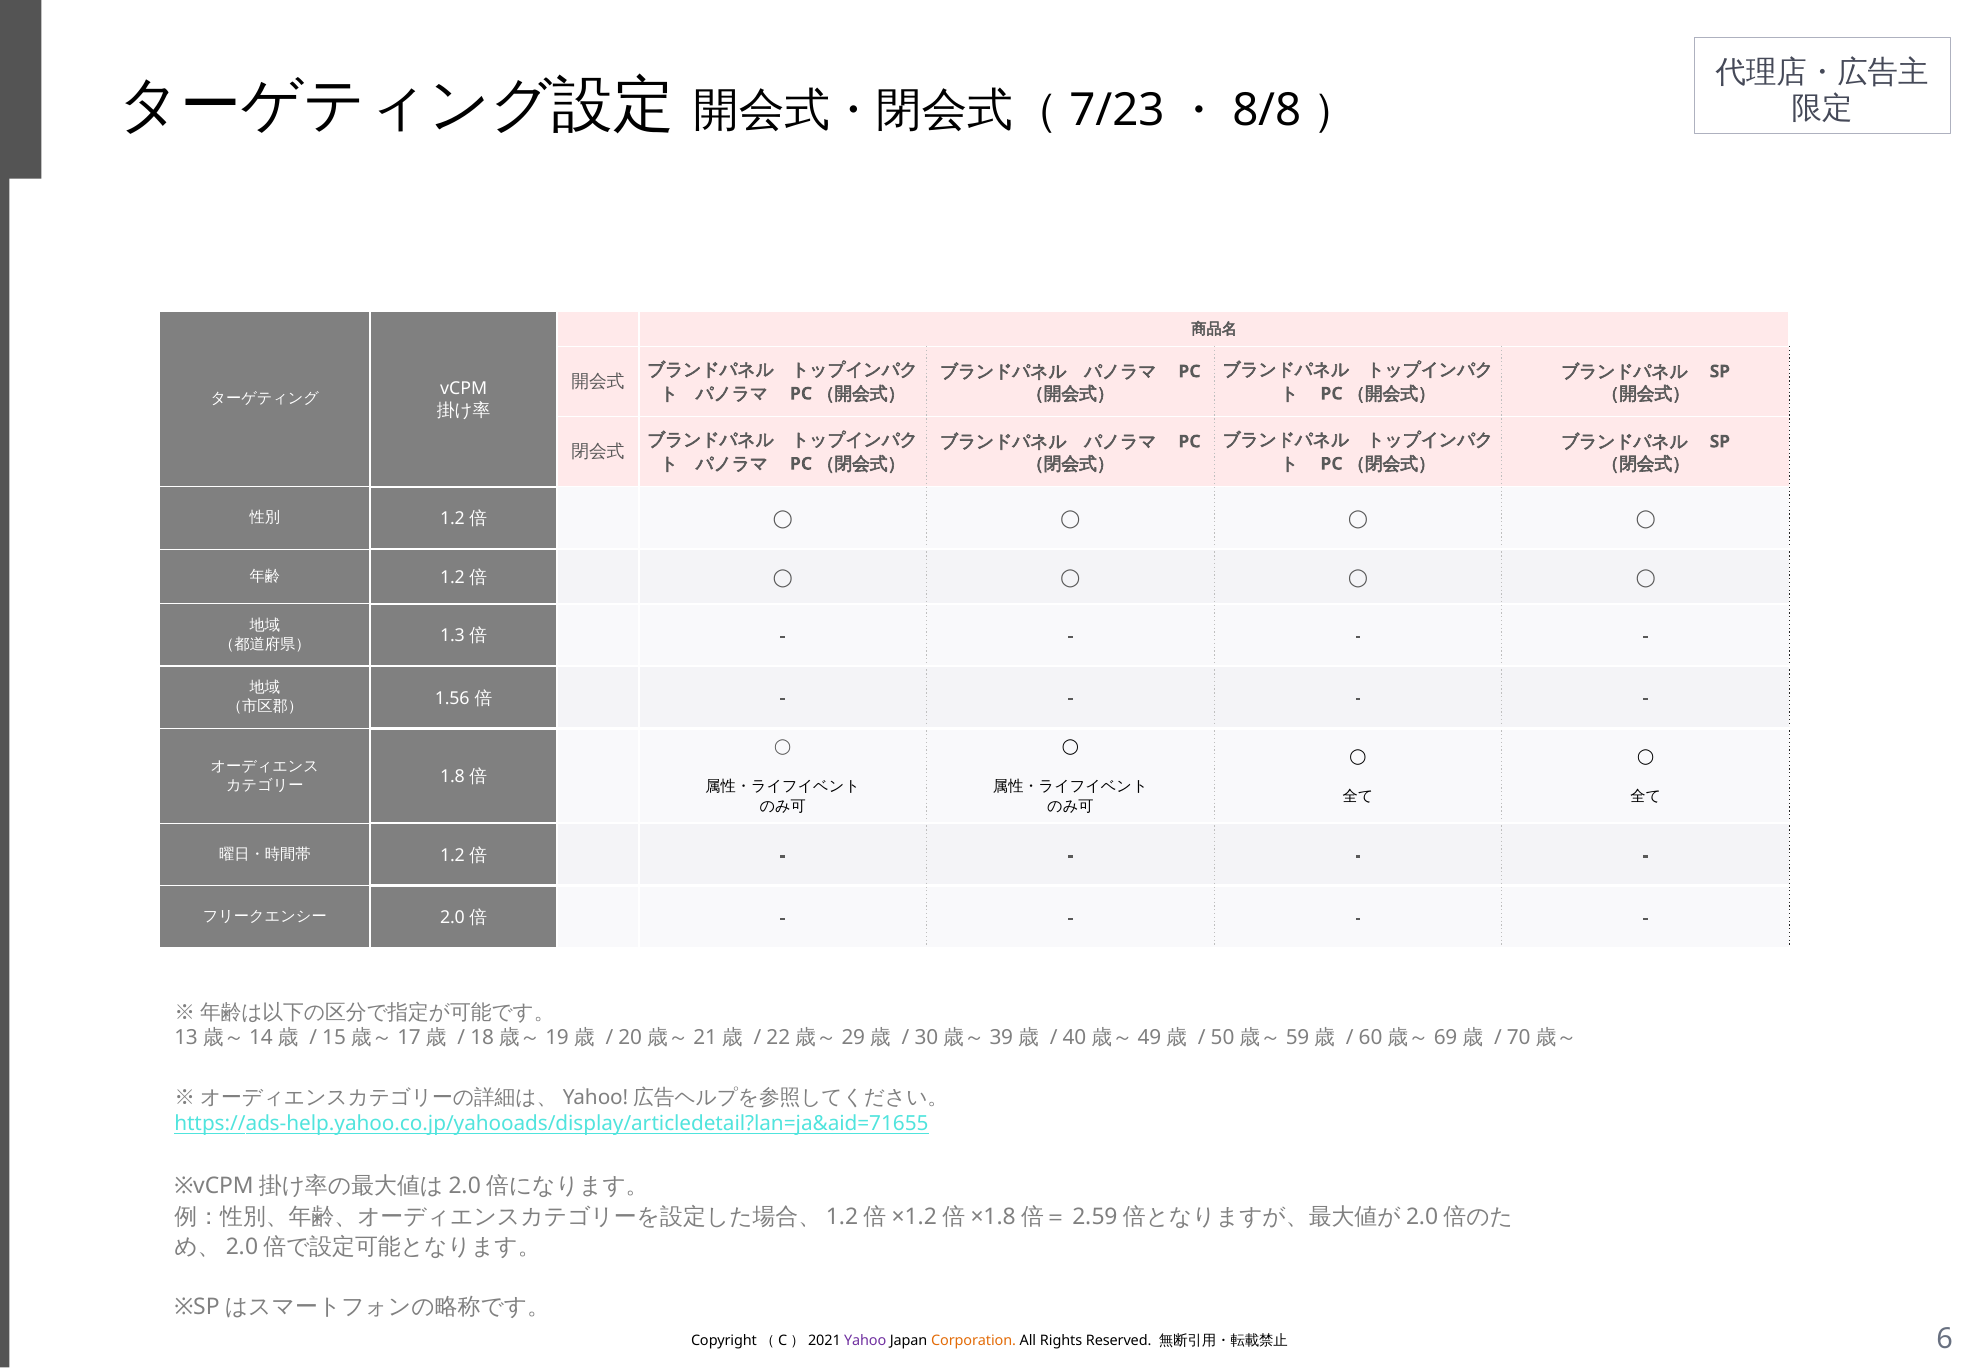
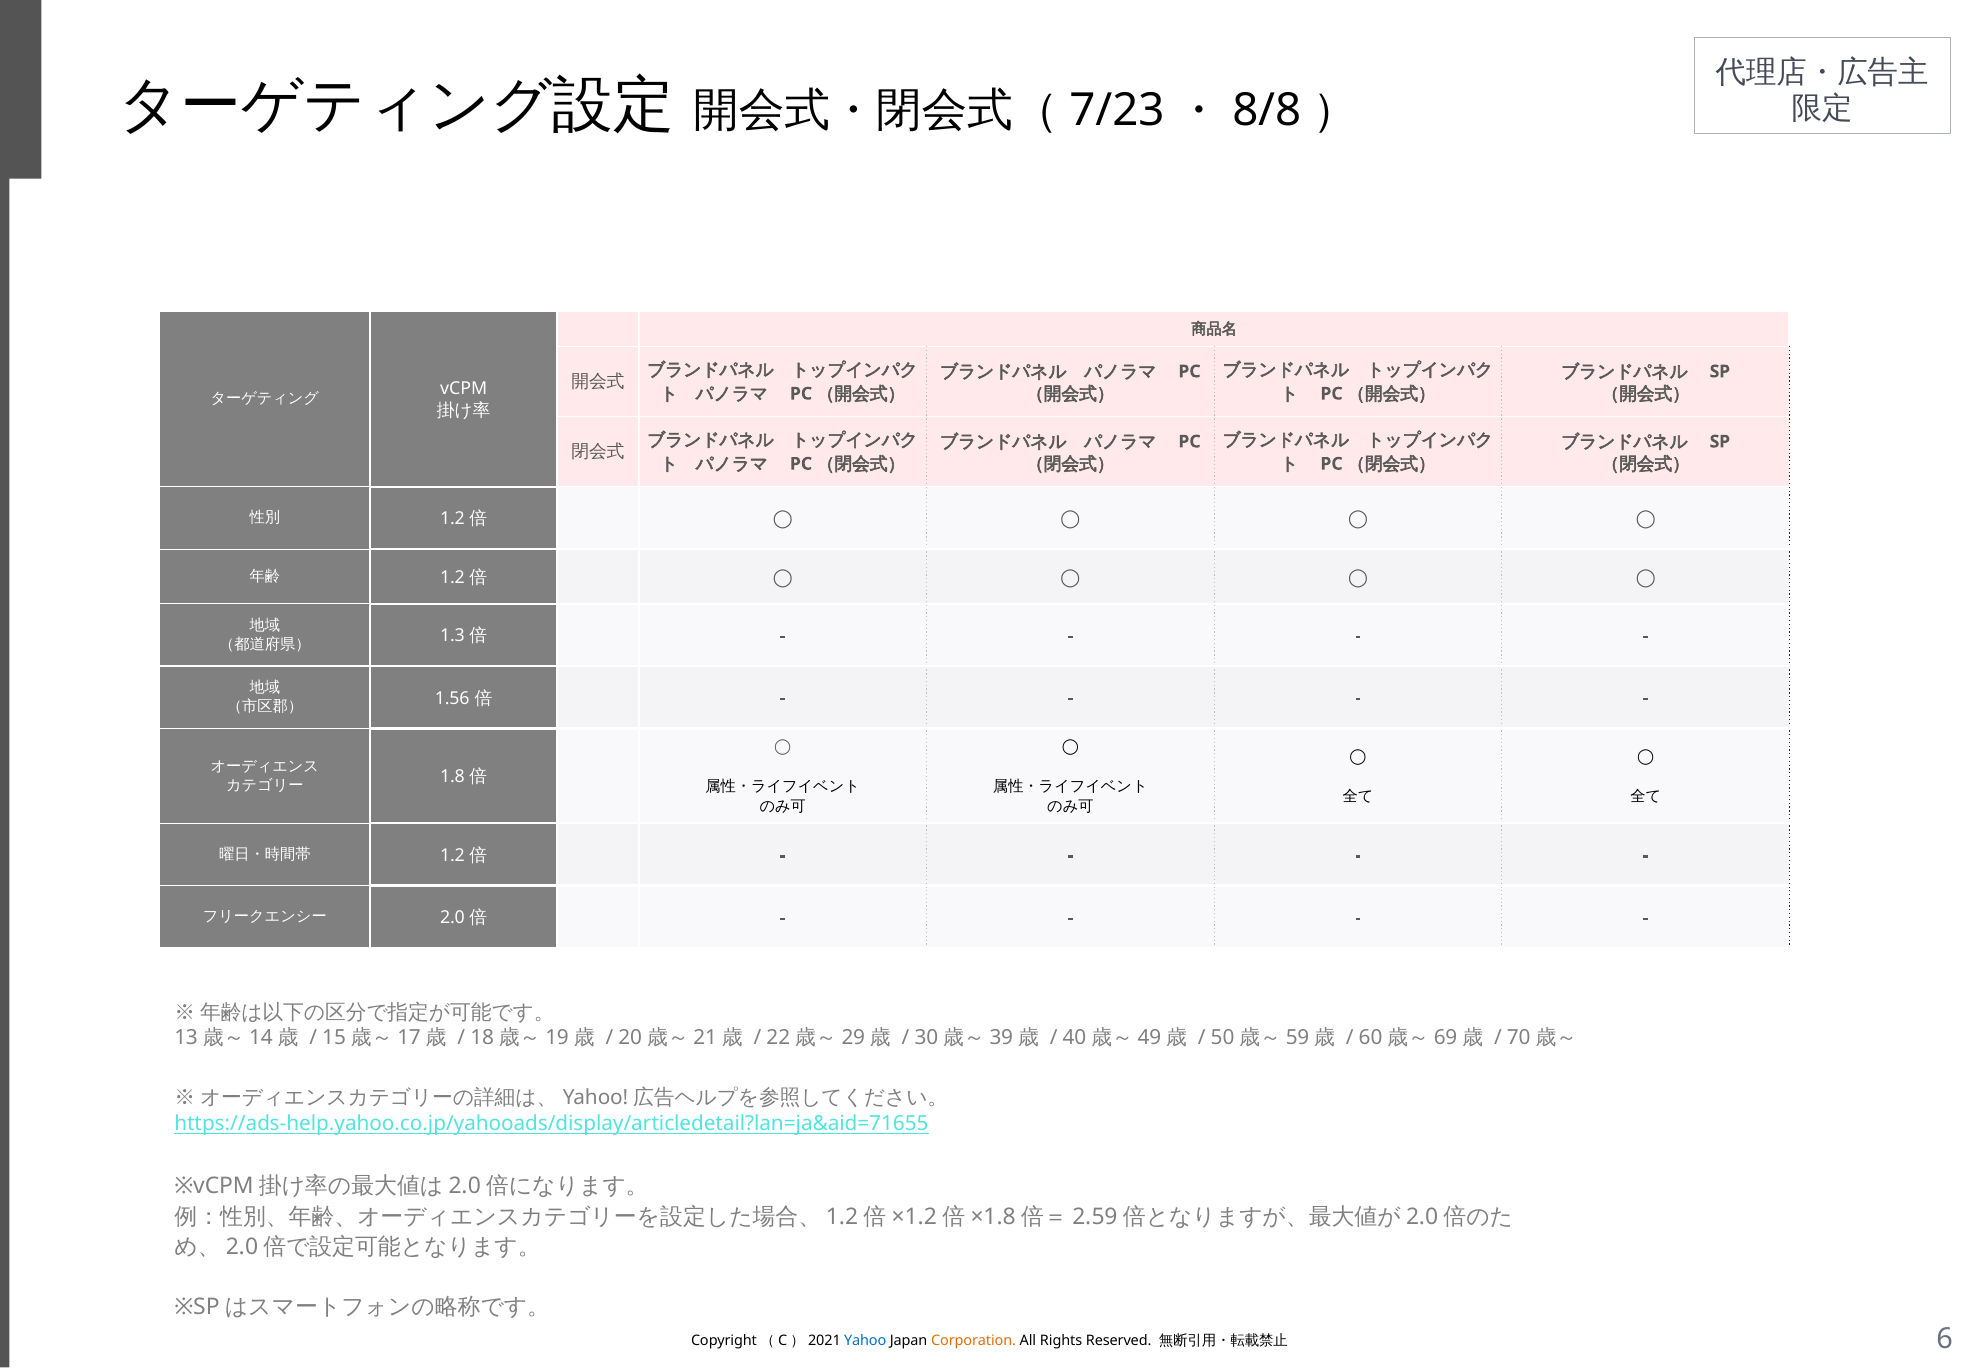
Yahoo colour: purple -> blue
